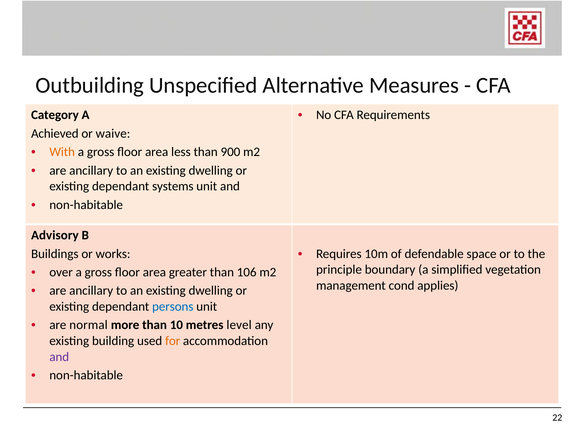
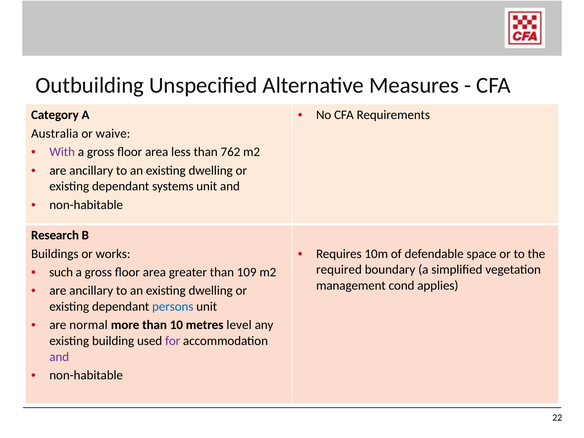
Achieved: Achieved -> Australia
With colour: orange -> purple
900: 900 -> 762
Advisory: Advisory -> Research
principle: principle -> required
over: over -> such
106: 106 -> 109
for colour: orange -> purple
